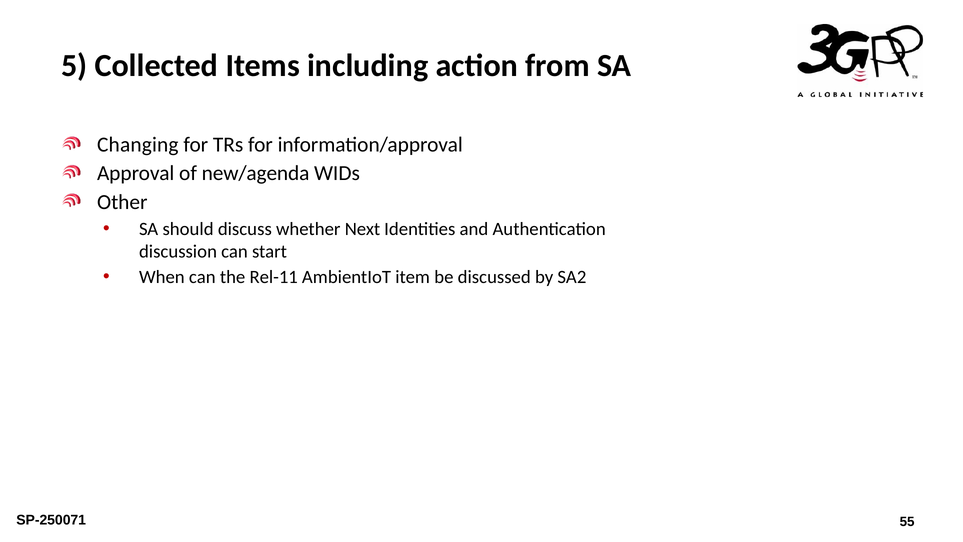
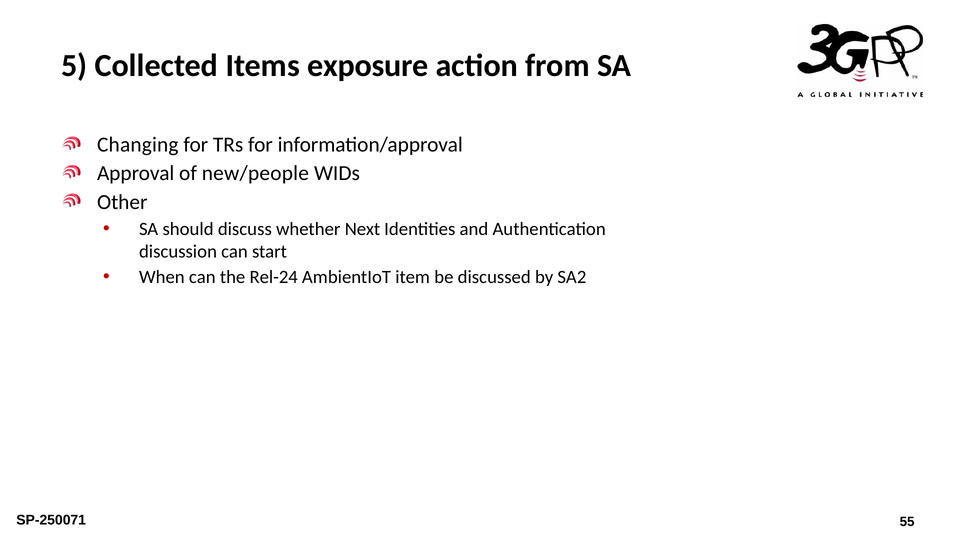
including: including -> exposure
new/agenda: new/agenda -> new/people
Rel-11: Rel-11 -> Rel-24
